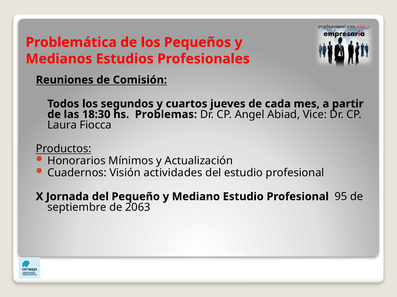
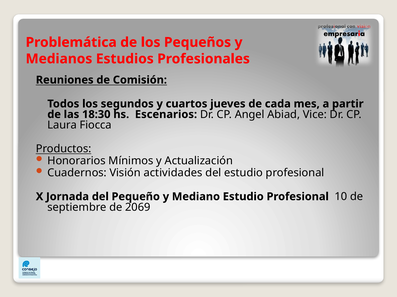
Problemas: Problemas -> Escenarios
95: 95 -> 10
2063: 2063 -> 2069
